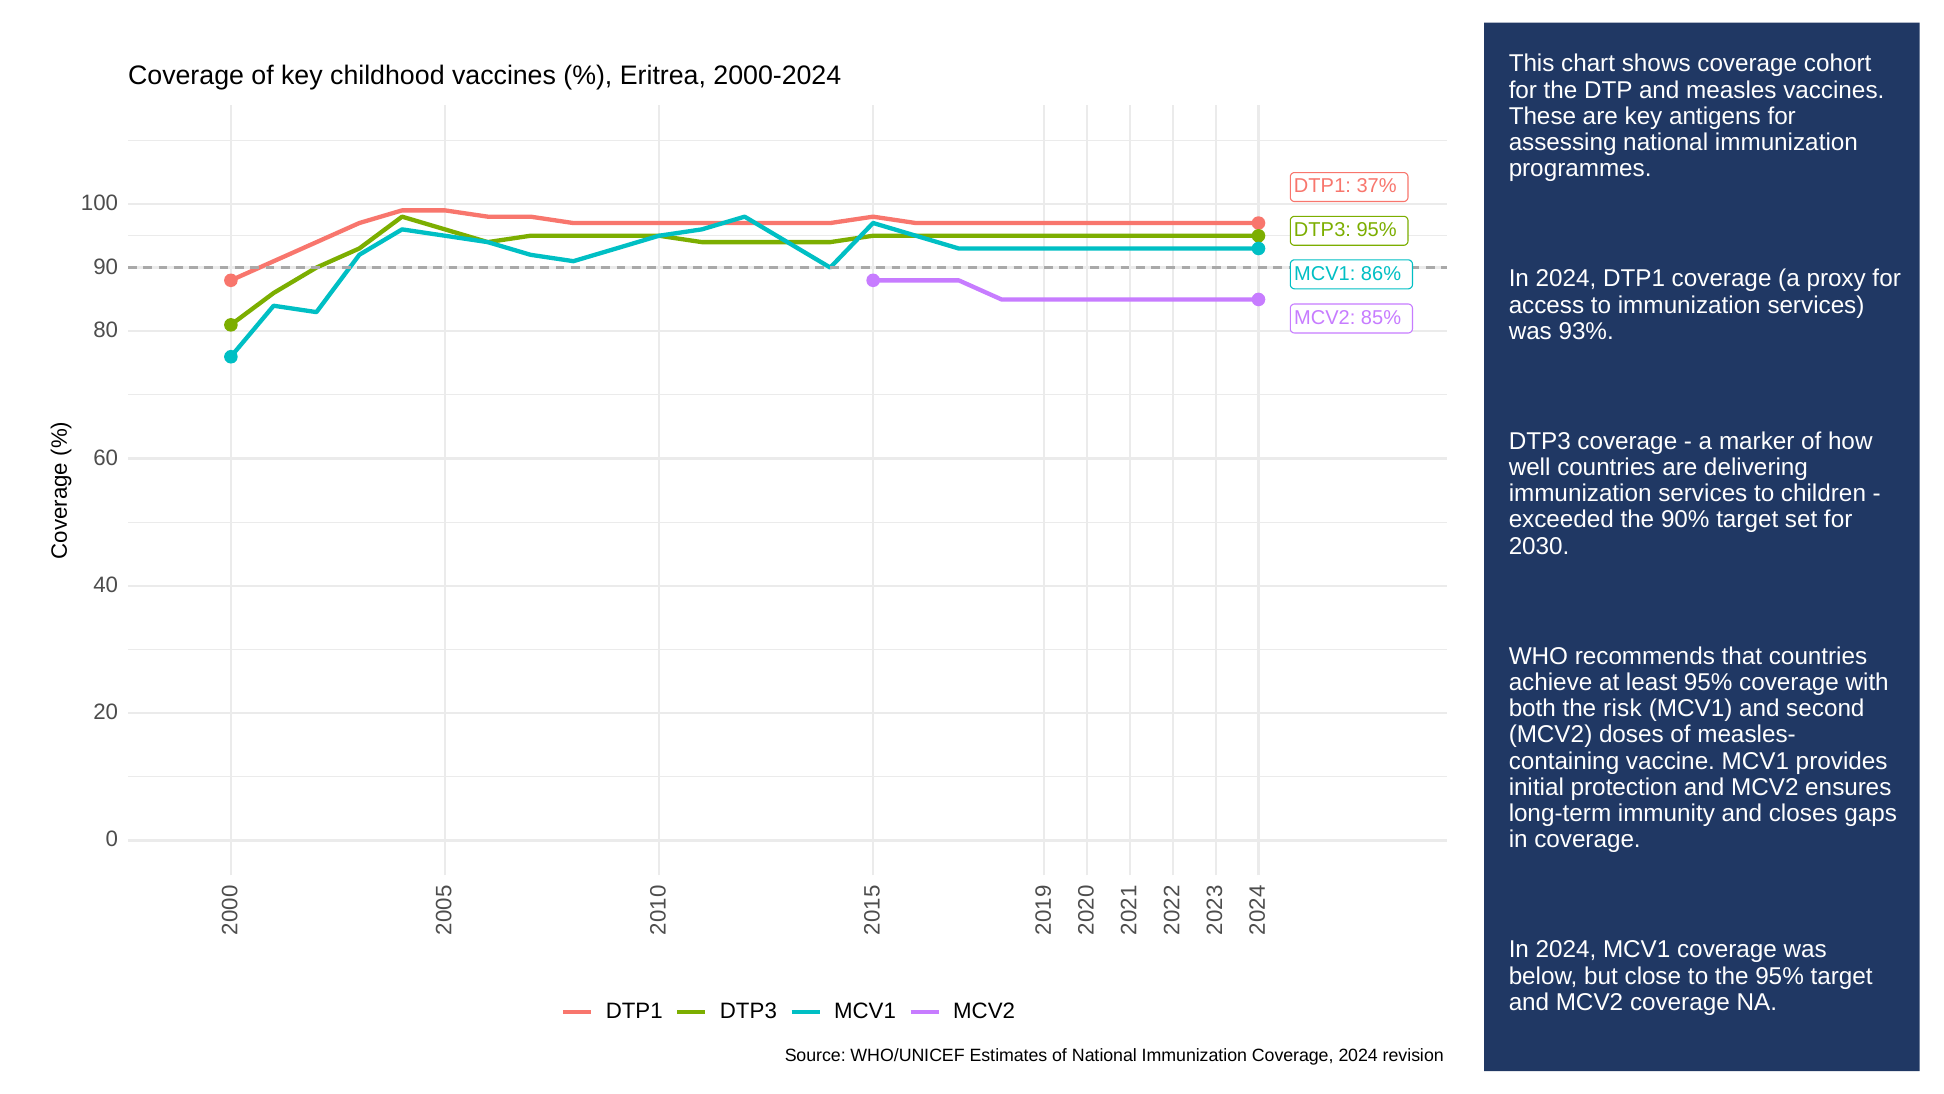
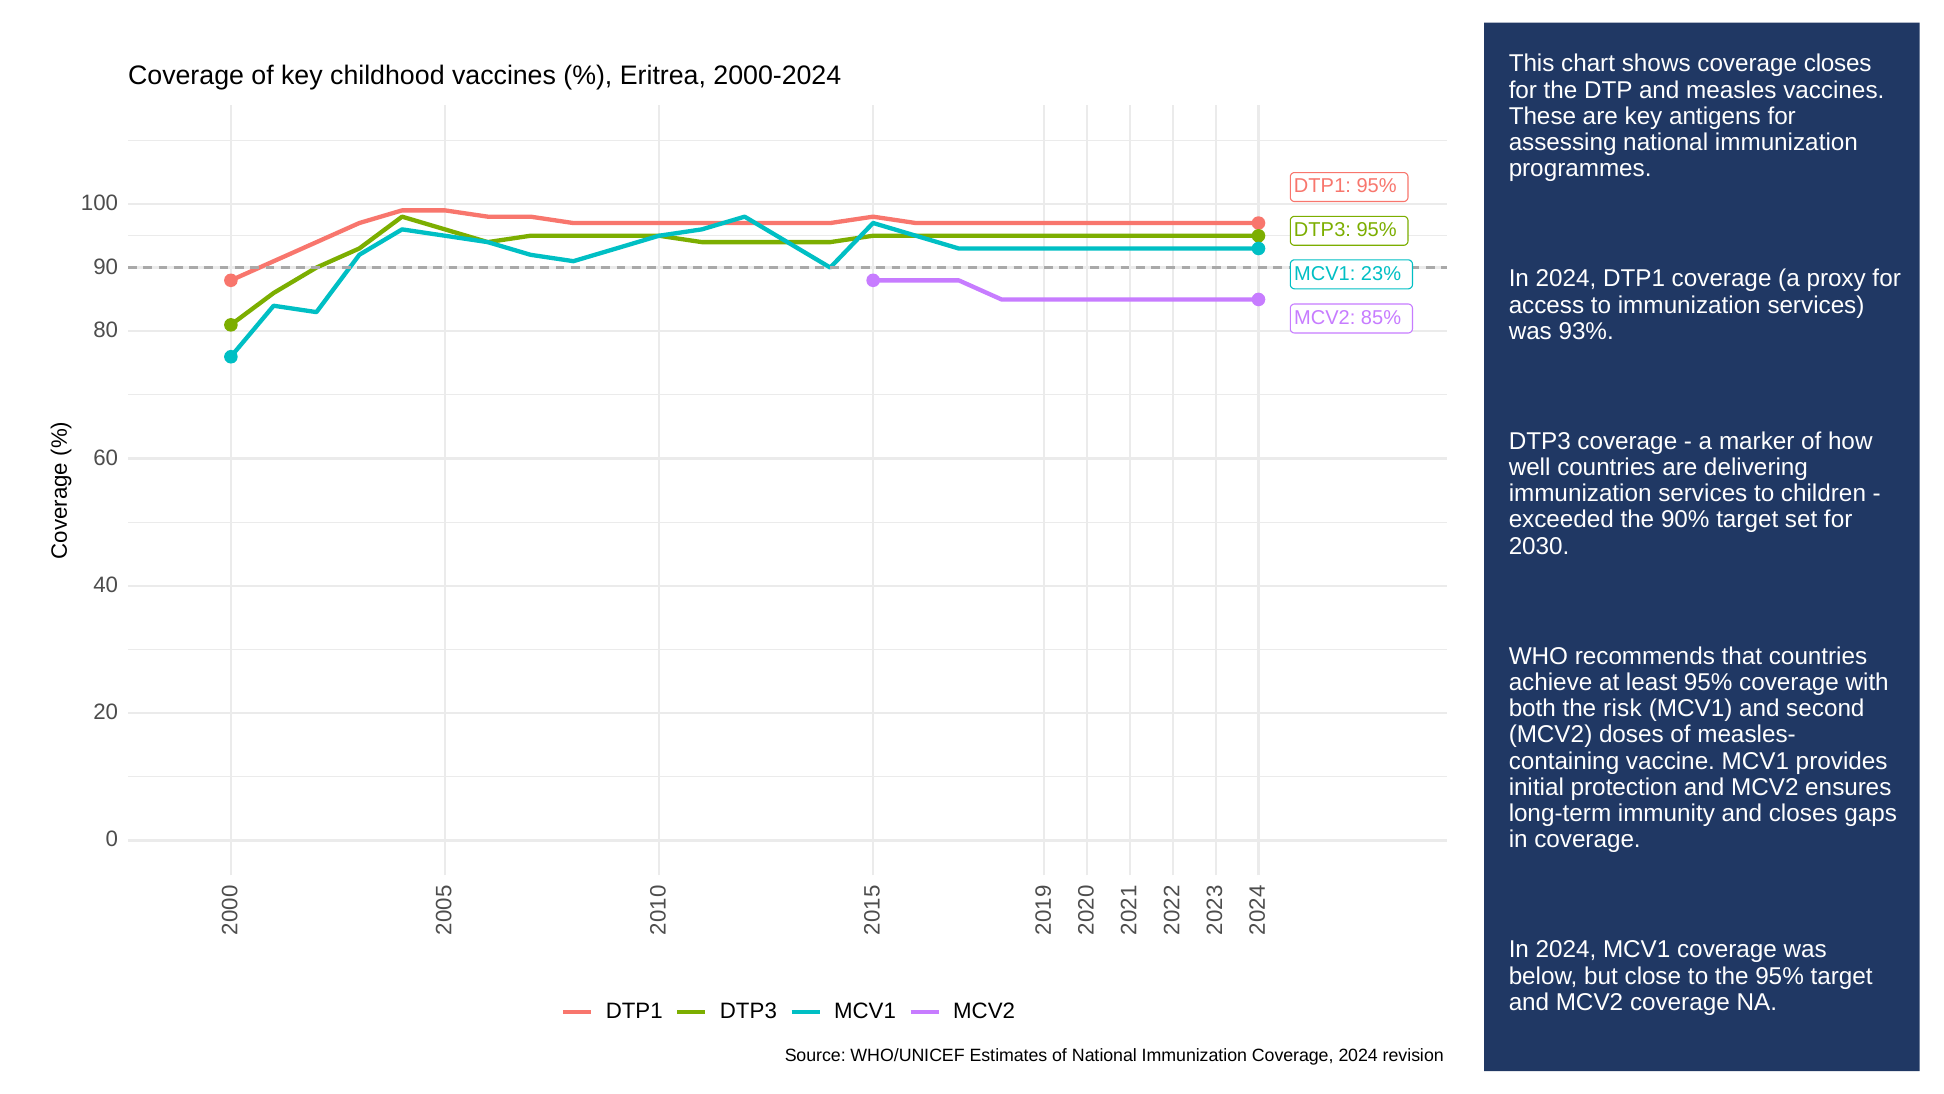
coverage cohort: cohort -> closes
DTP1 37%: 37% -> 95%
86%: 86% -> 23%
